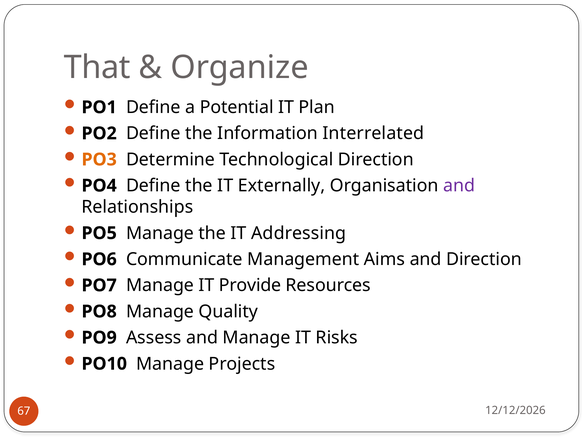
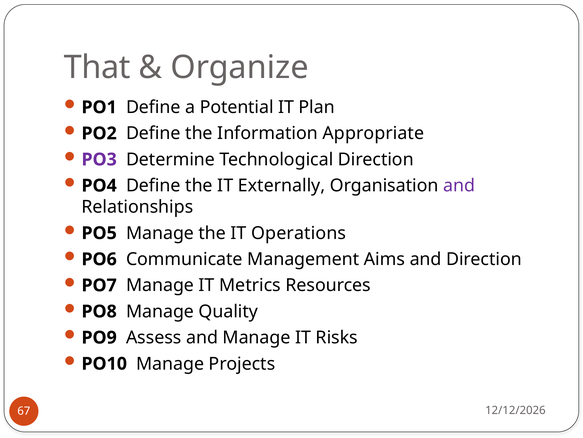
Interrelated: Interrelated -> Appropriate
PO3 colour: orange -> purple
Addressing: Addressing -> Operations
Provide: Provide -> Metrics
